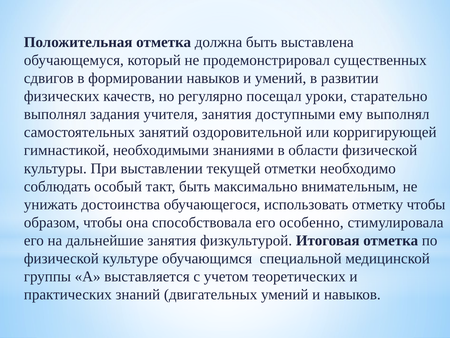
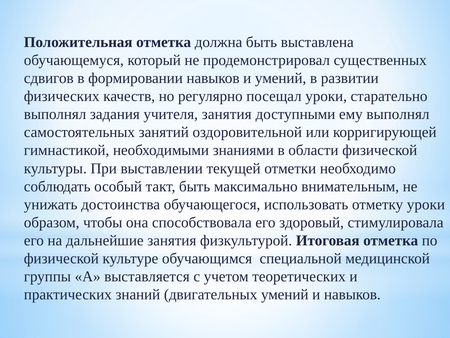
отметку чтобы: чтобы -> уроки
особенно: особенно -> здоровый
